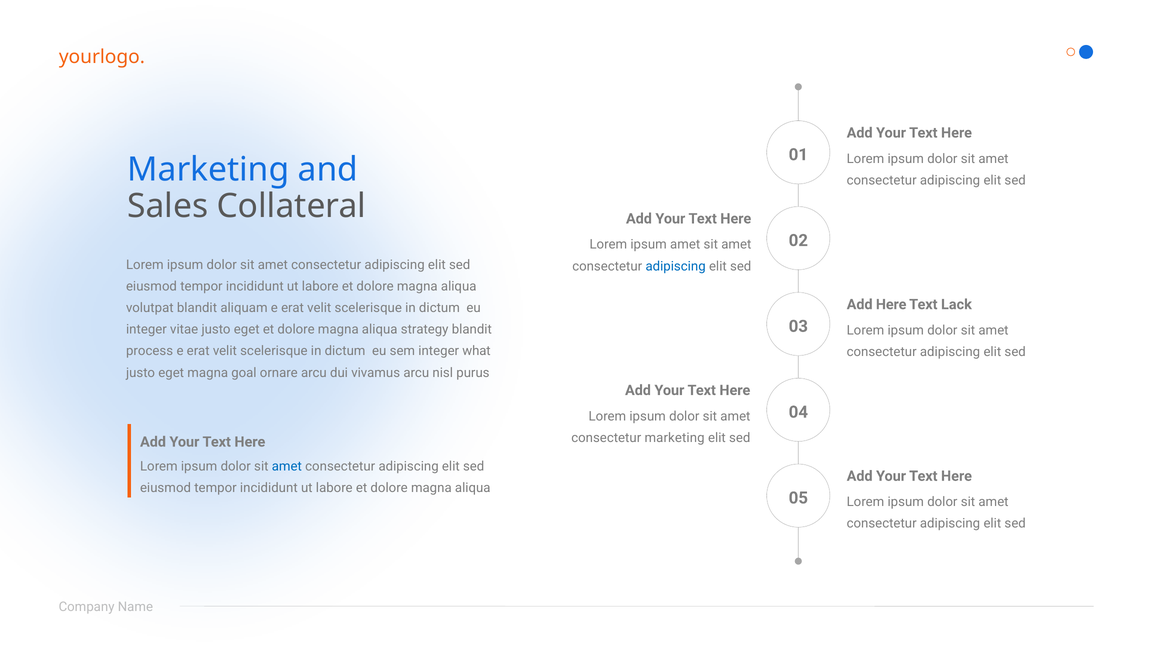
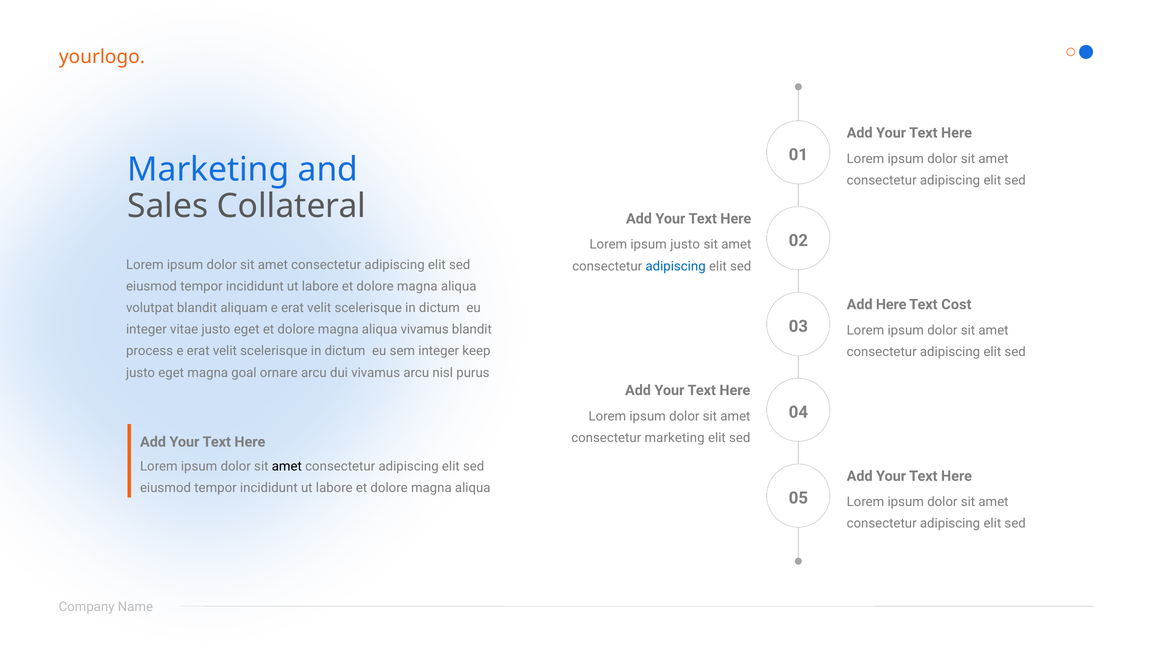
ipsum amet: amet -> justo
Lack: Lack -> Cost
aliqua strategy: strategy -> vivamus
what: what -> keep
amet at (287, 466) colour: blue -> black
